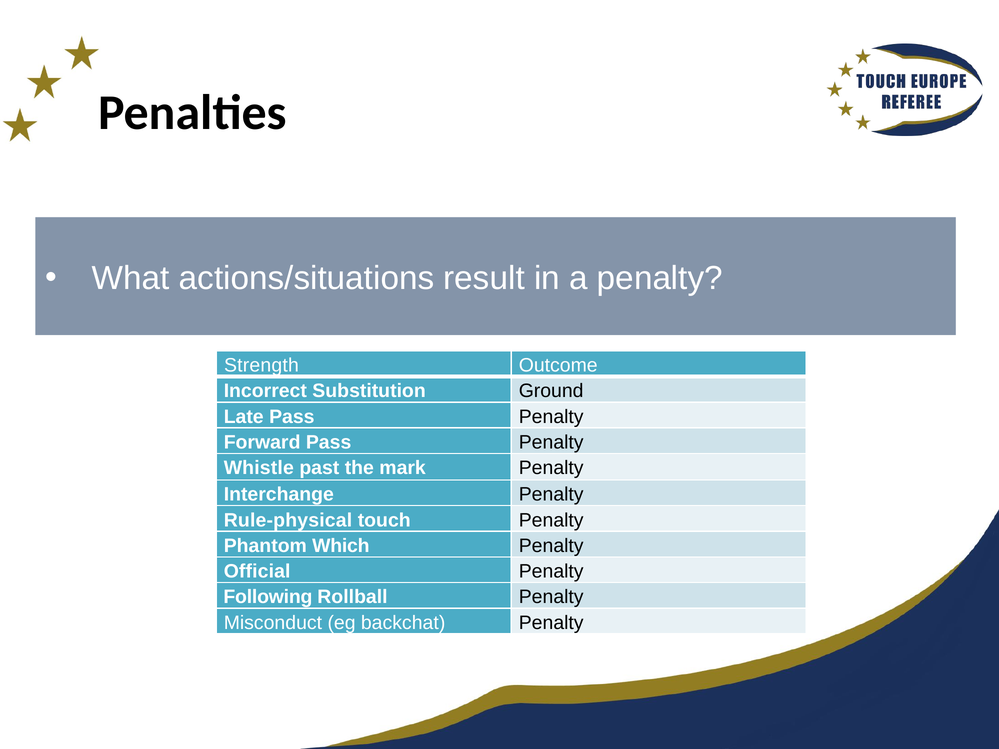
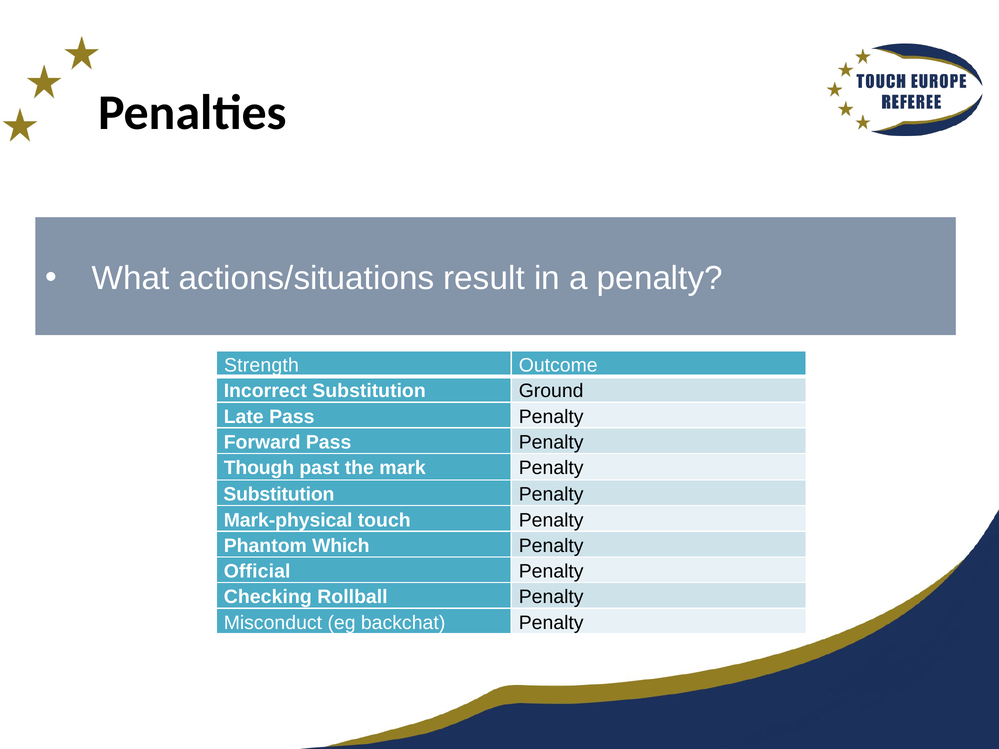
Whistle: Whistle -> Though
Interchange at (279, 495): Interchange -> Substitution
Rule-physical: Rule-physical -> Mark-physical
Following: Following -> Checking
